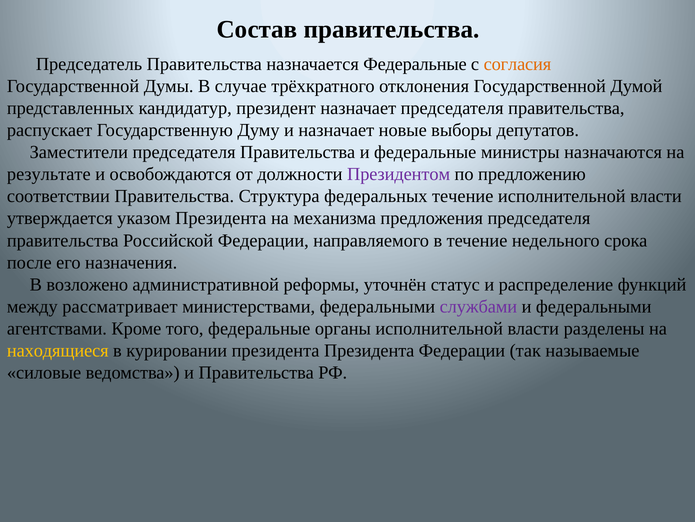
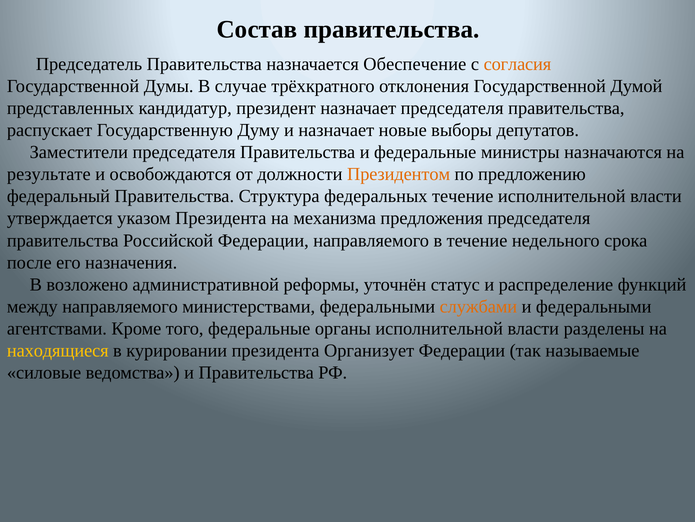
назначается Федеральные: Федеральные -> Обеспечение
Президентом colour: purple -> orange
соответствии: соответствии -> федеральный
между рассматривает: рассматривает -> направляемого
службами colour: purple -> orange
президента Президента: Президента -> Организует
